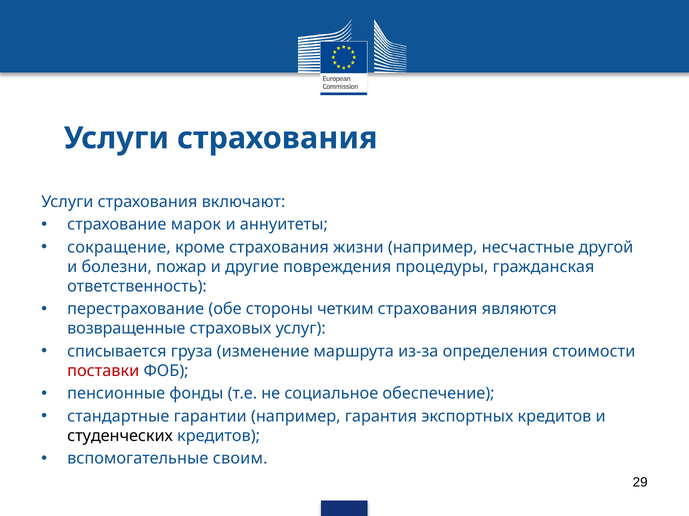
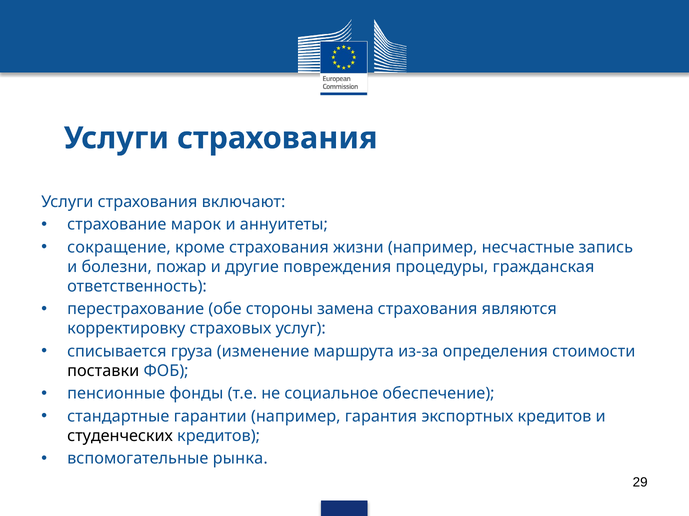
другой: другой -> запись
четким: четким -> замена
возвращенные: возвращенные -> корректировку
поставки colour: red -> black
своим: своим -> рынка
